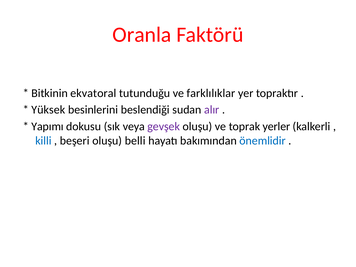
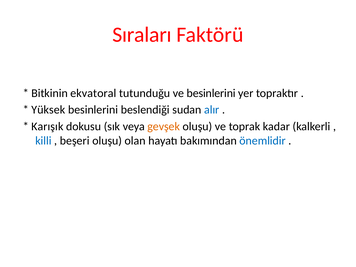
Oranla: Oranla -> Sıraları
ve farklılıklar: farklılıklar -> besinlerini
alır colour: purple -> blue
Yapımı: Yapımı -> Karışık
gevşek colour: purple -> orange
yerler: yerler -> kadar
belli: belli -> olan
